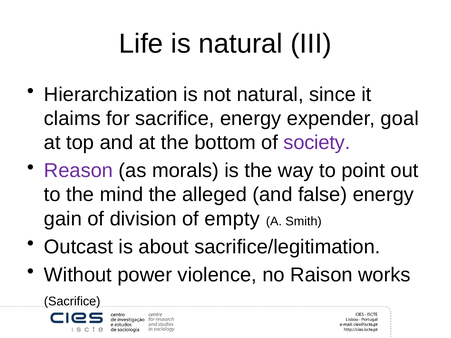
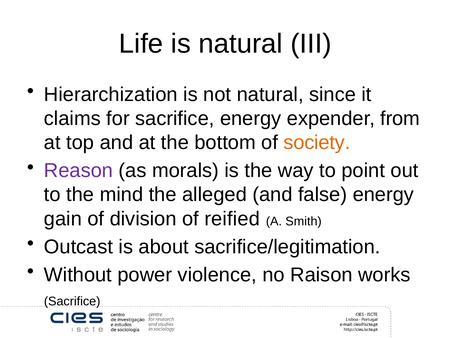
goal: goal -> from
society colour: purple -> orange
empty: empty -> reified
